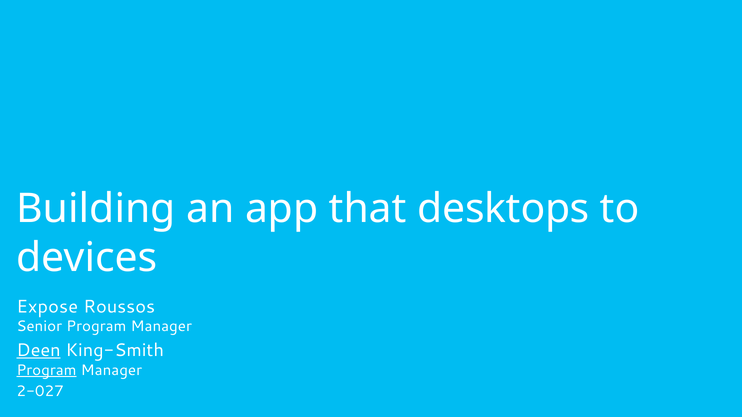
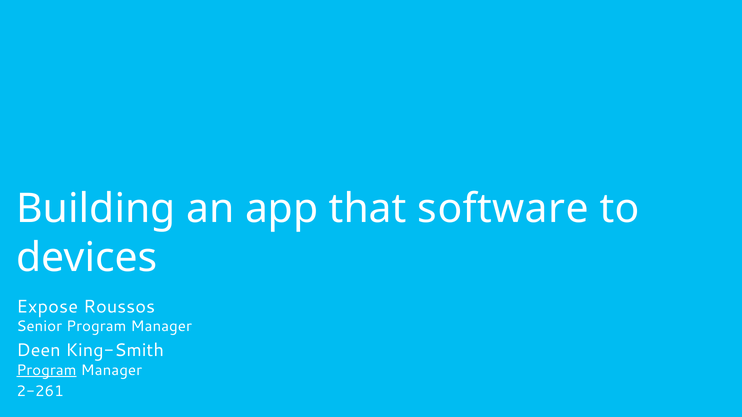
desktops: desktops -> software
Deen underline: present -> none
2-027: 2-027 -> 2-261
